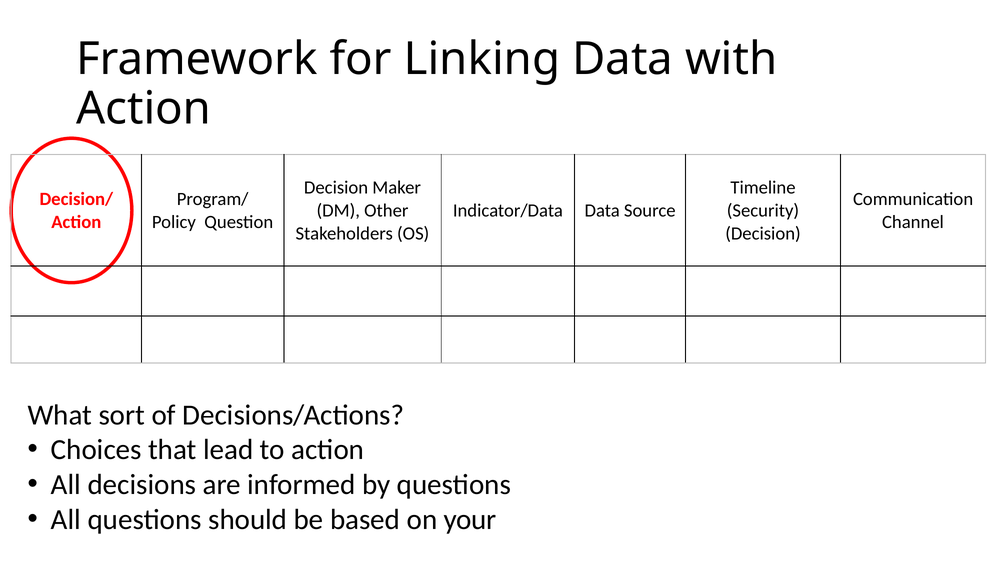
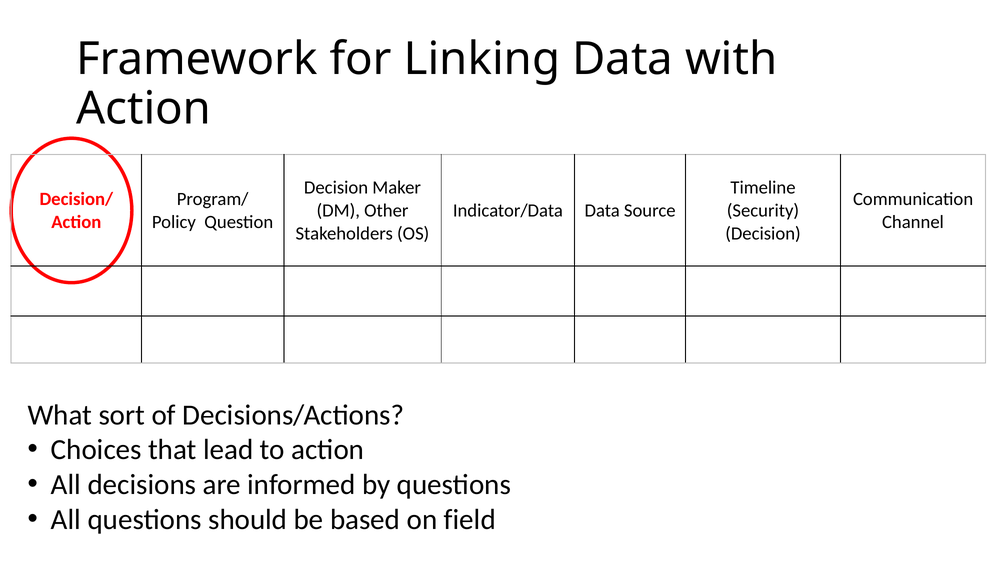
your: your -> field
